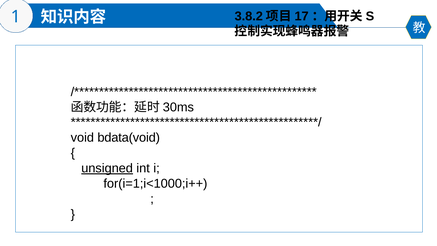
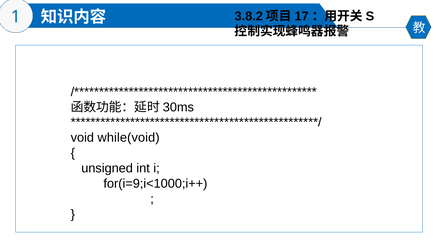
bdata(void: bdata(void -> while(void
unsigned underline: present -> none
for(i=1;i<1000;i++: for(i=1;i<1000;i++ -> for(i=9;i<1000;i++
